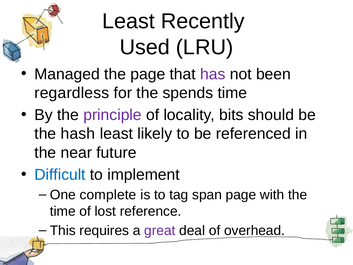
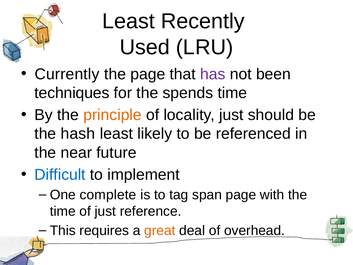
Managed: Managed -> Currently
regardless: regardless -> techniques
principle colour: purple -> orange
locality bits: bits -> just
of lost: lost -> just
great colour: purple -> orange
